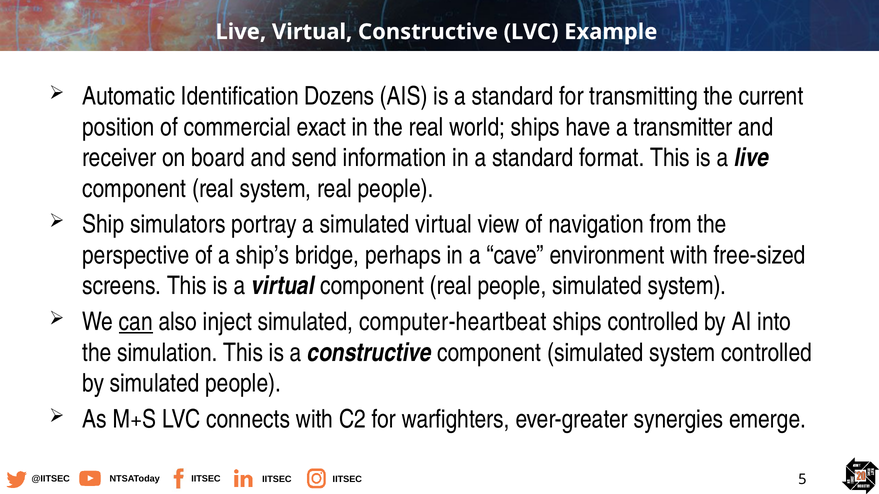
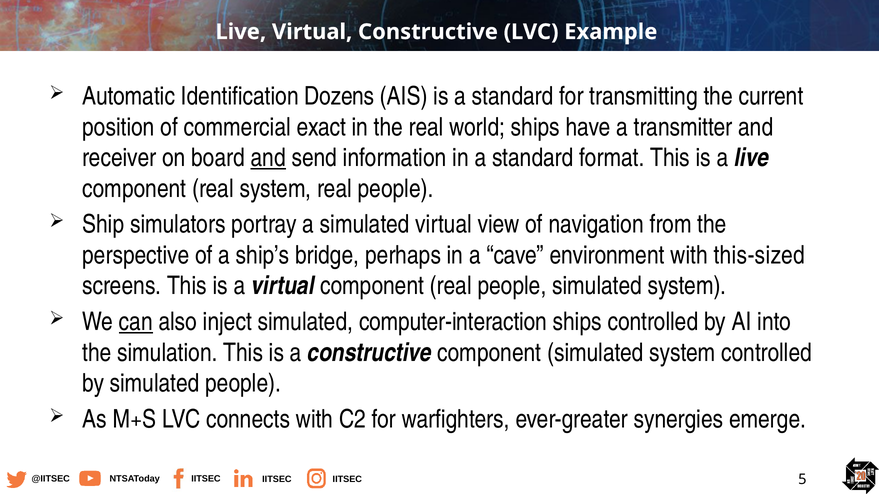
and at (268, 158) underline: none -> present
free-sized: free-sized -> this-sized
computer-heartbeat: computer-heartbeat -> computer-interaction
